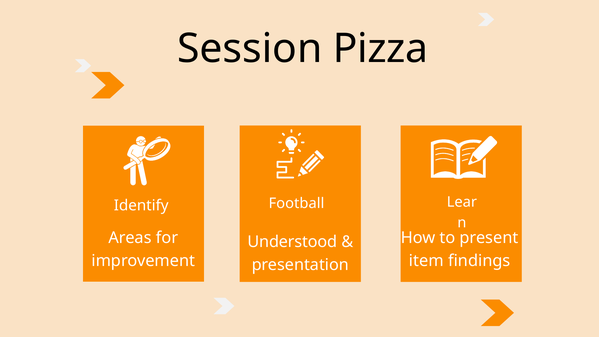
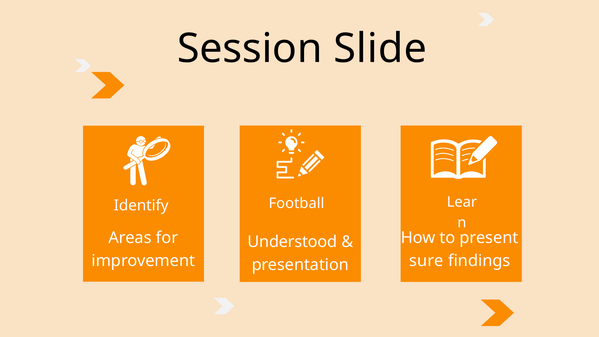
Pizza: Pizza -> Slide
item: item -> sure
